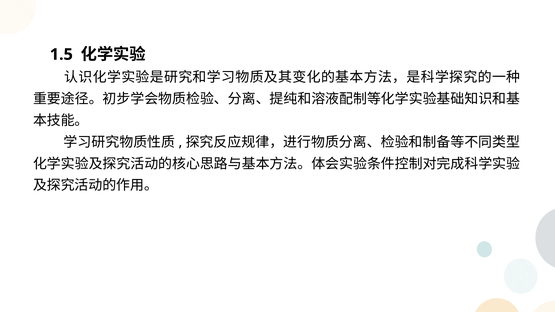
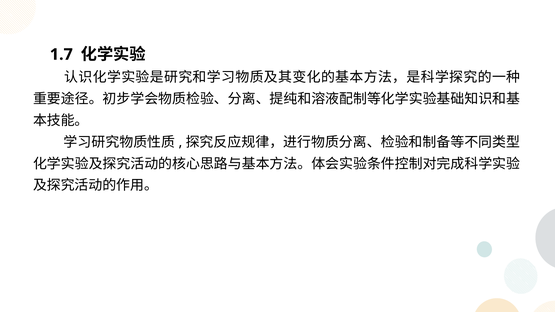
1.5: 1.5 -> 1.7
